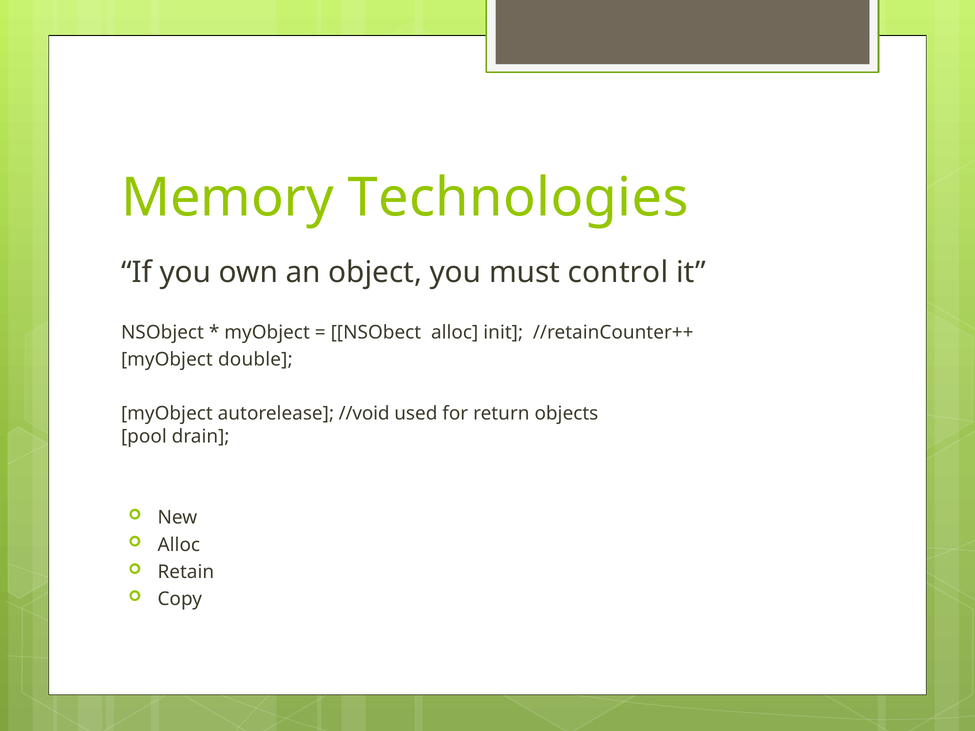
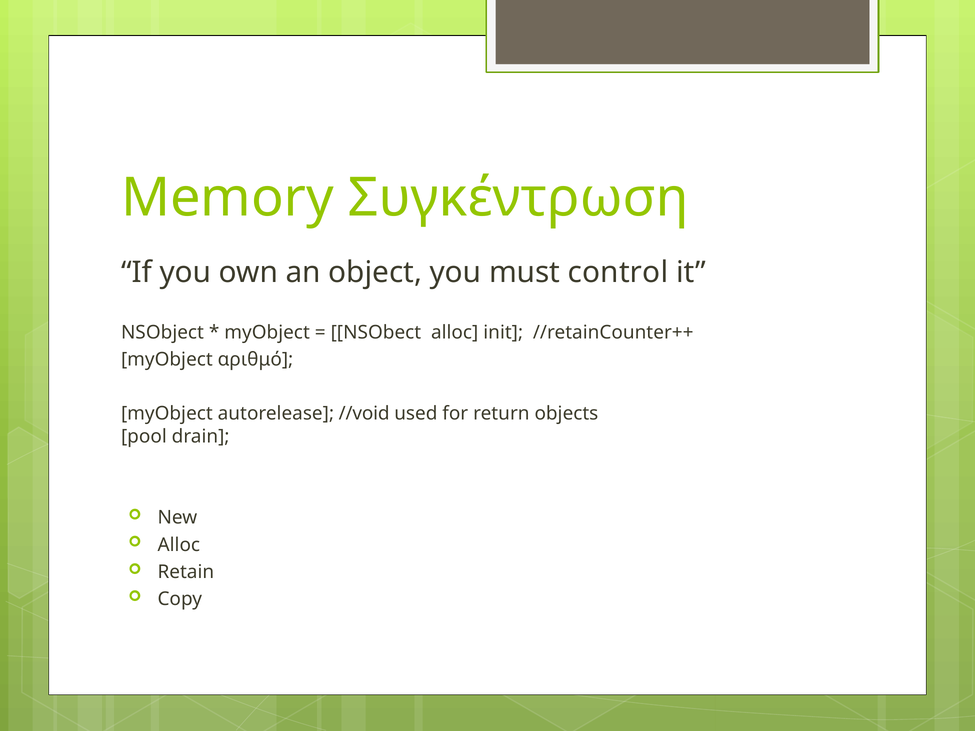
Technologies: Technologies -> Συγκέντρωση
double: double -> αριθμό
